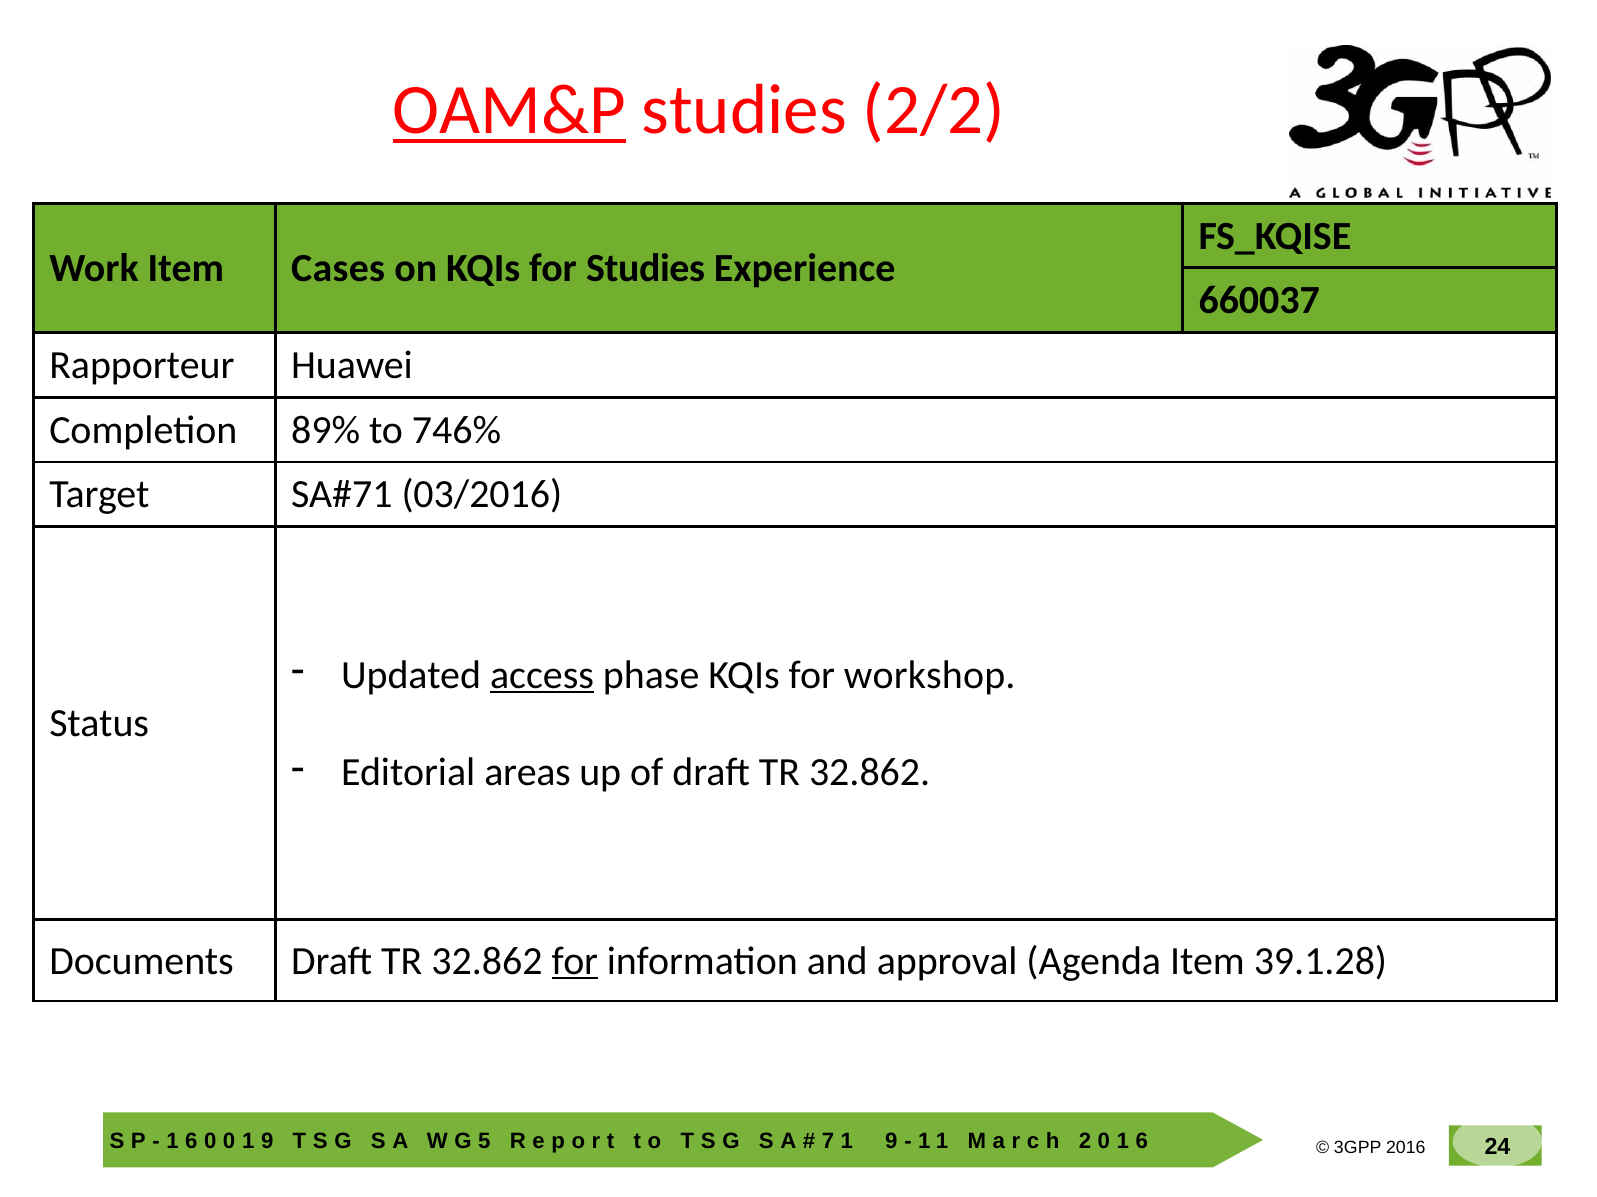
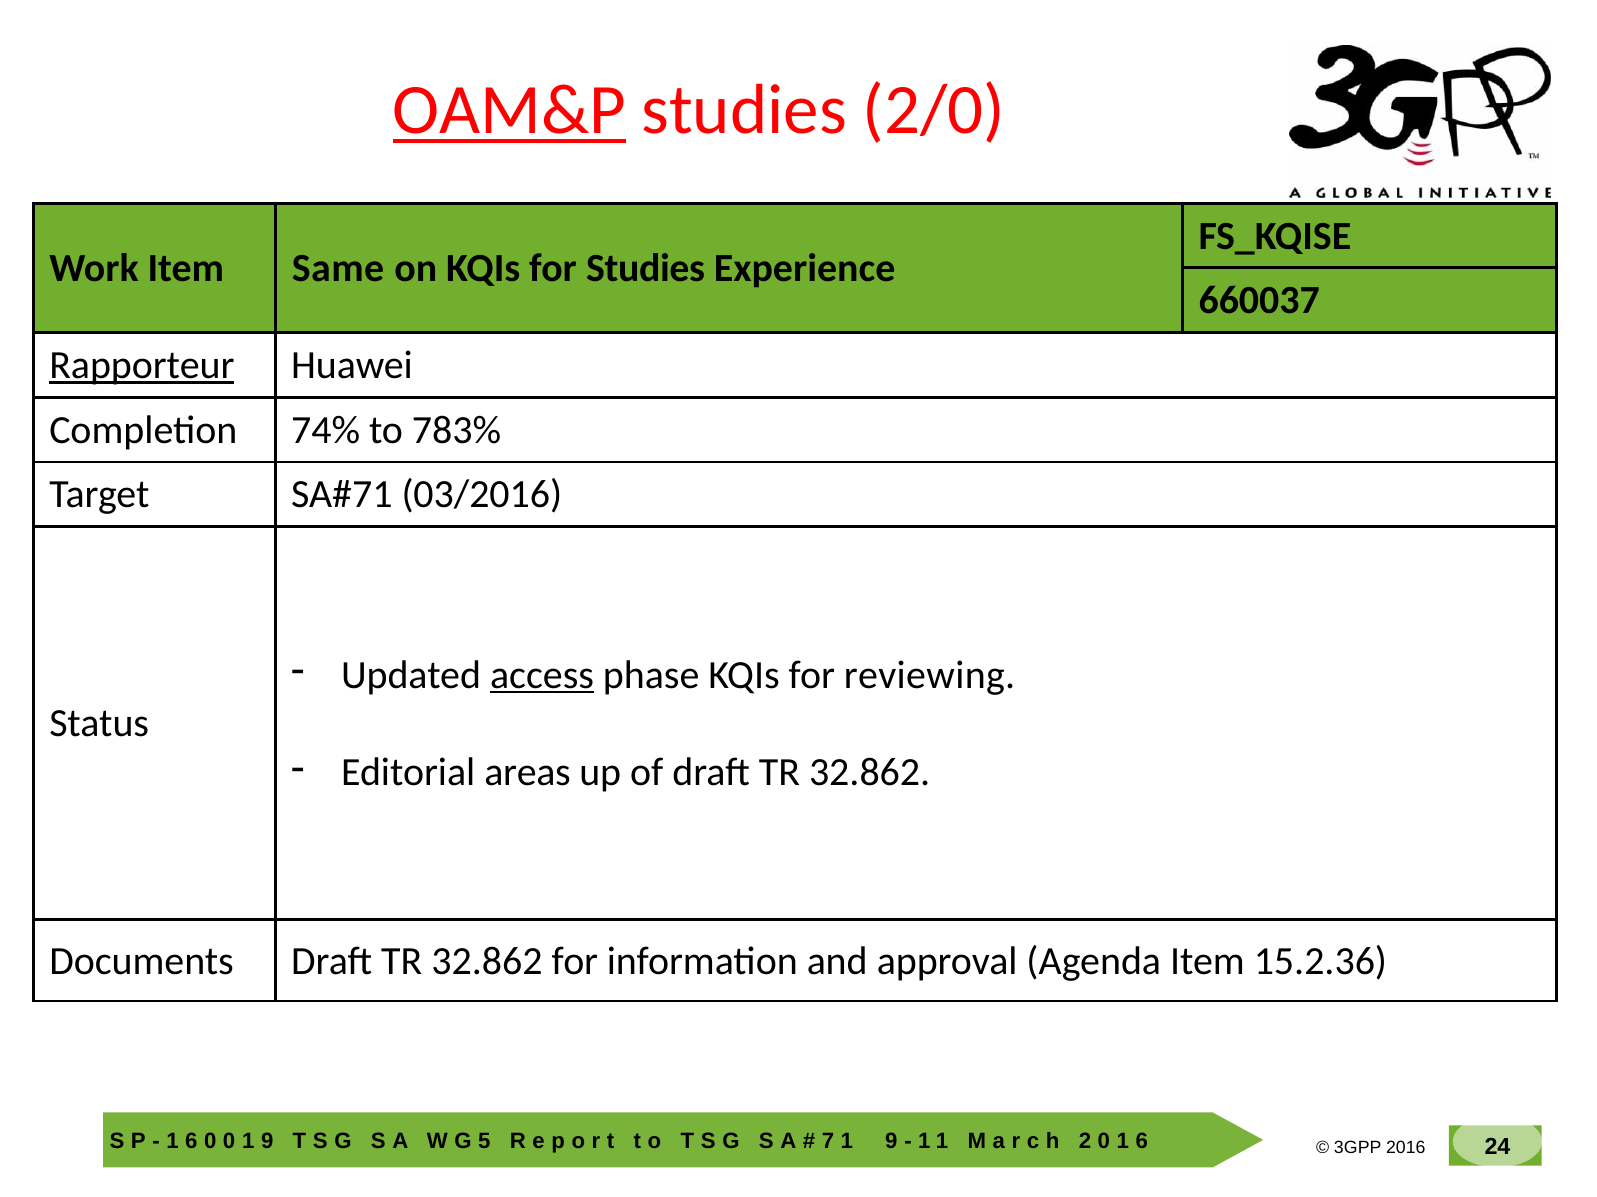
2/2: 2/2 -> 2/0
Cases: Cases -> Same
Rapporteur underline: none -> present
89%: 89% -> 74%
746%: 746% -> 783%
workshop: workshop -> reviewing
for at (575, 961) underline: present -> none
39.1.28: 39.1.28 -> 15.2.36
